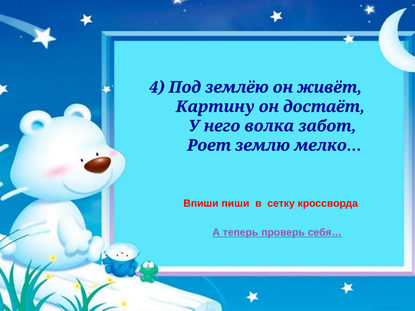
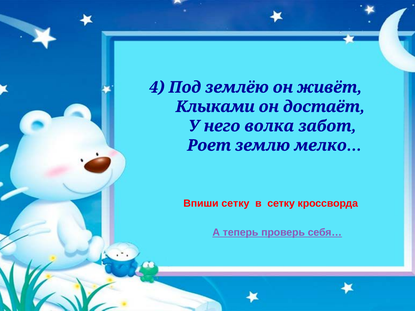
Картину: Картину -> Клыками
Впиши пиши: пиши -> сетку
